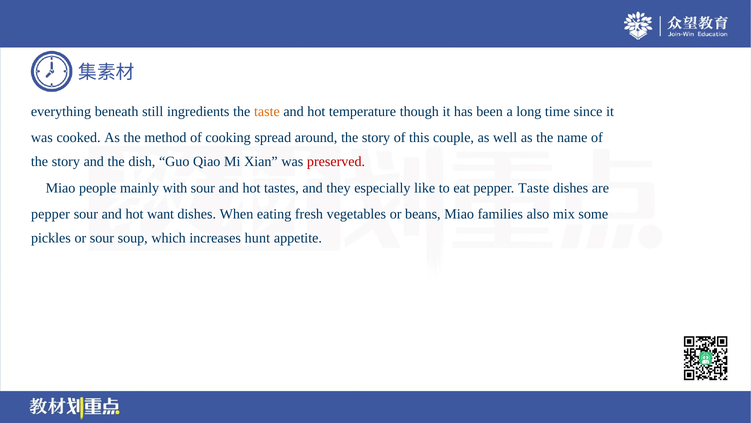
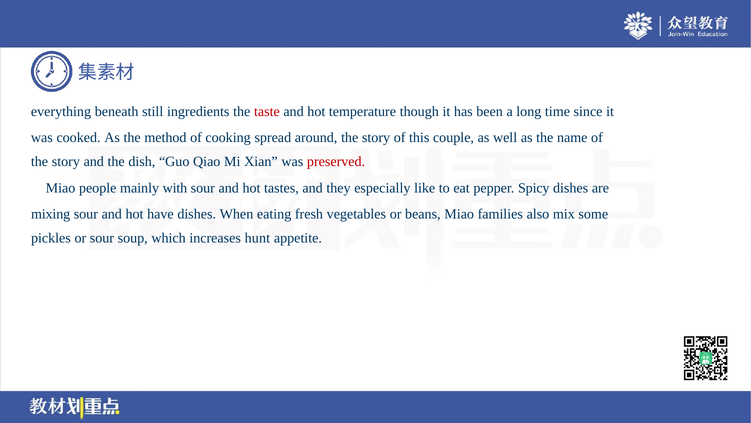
taste at (267, 111) colour: orange -> red
pepper Taste: Taste -> Spicy
pepper at (50, 214): pepper -> mixing
want: want -> have
